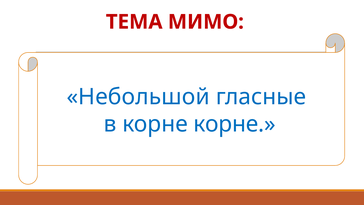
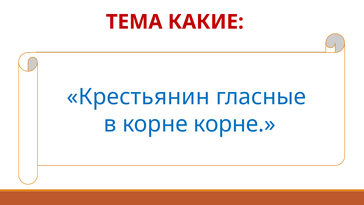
МИМО: МИМО -> КАКИЕ
Небольшой: Небольшой -> Крестьянин
